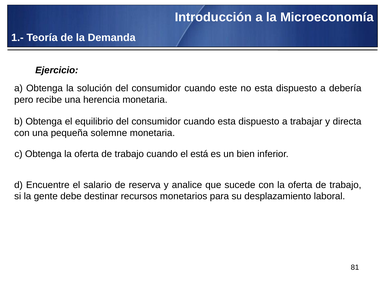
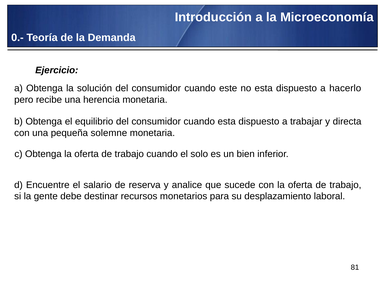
1.-: 1.- -> 0.-
debería: debería -> hacerlo
está: está -> solo
